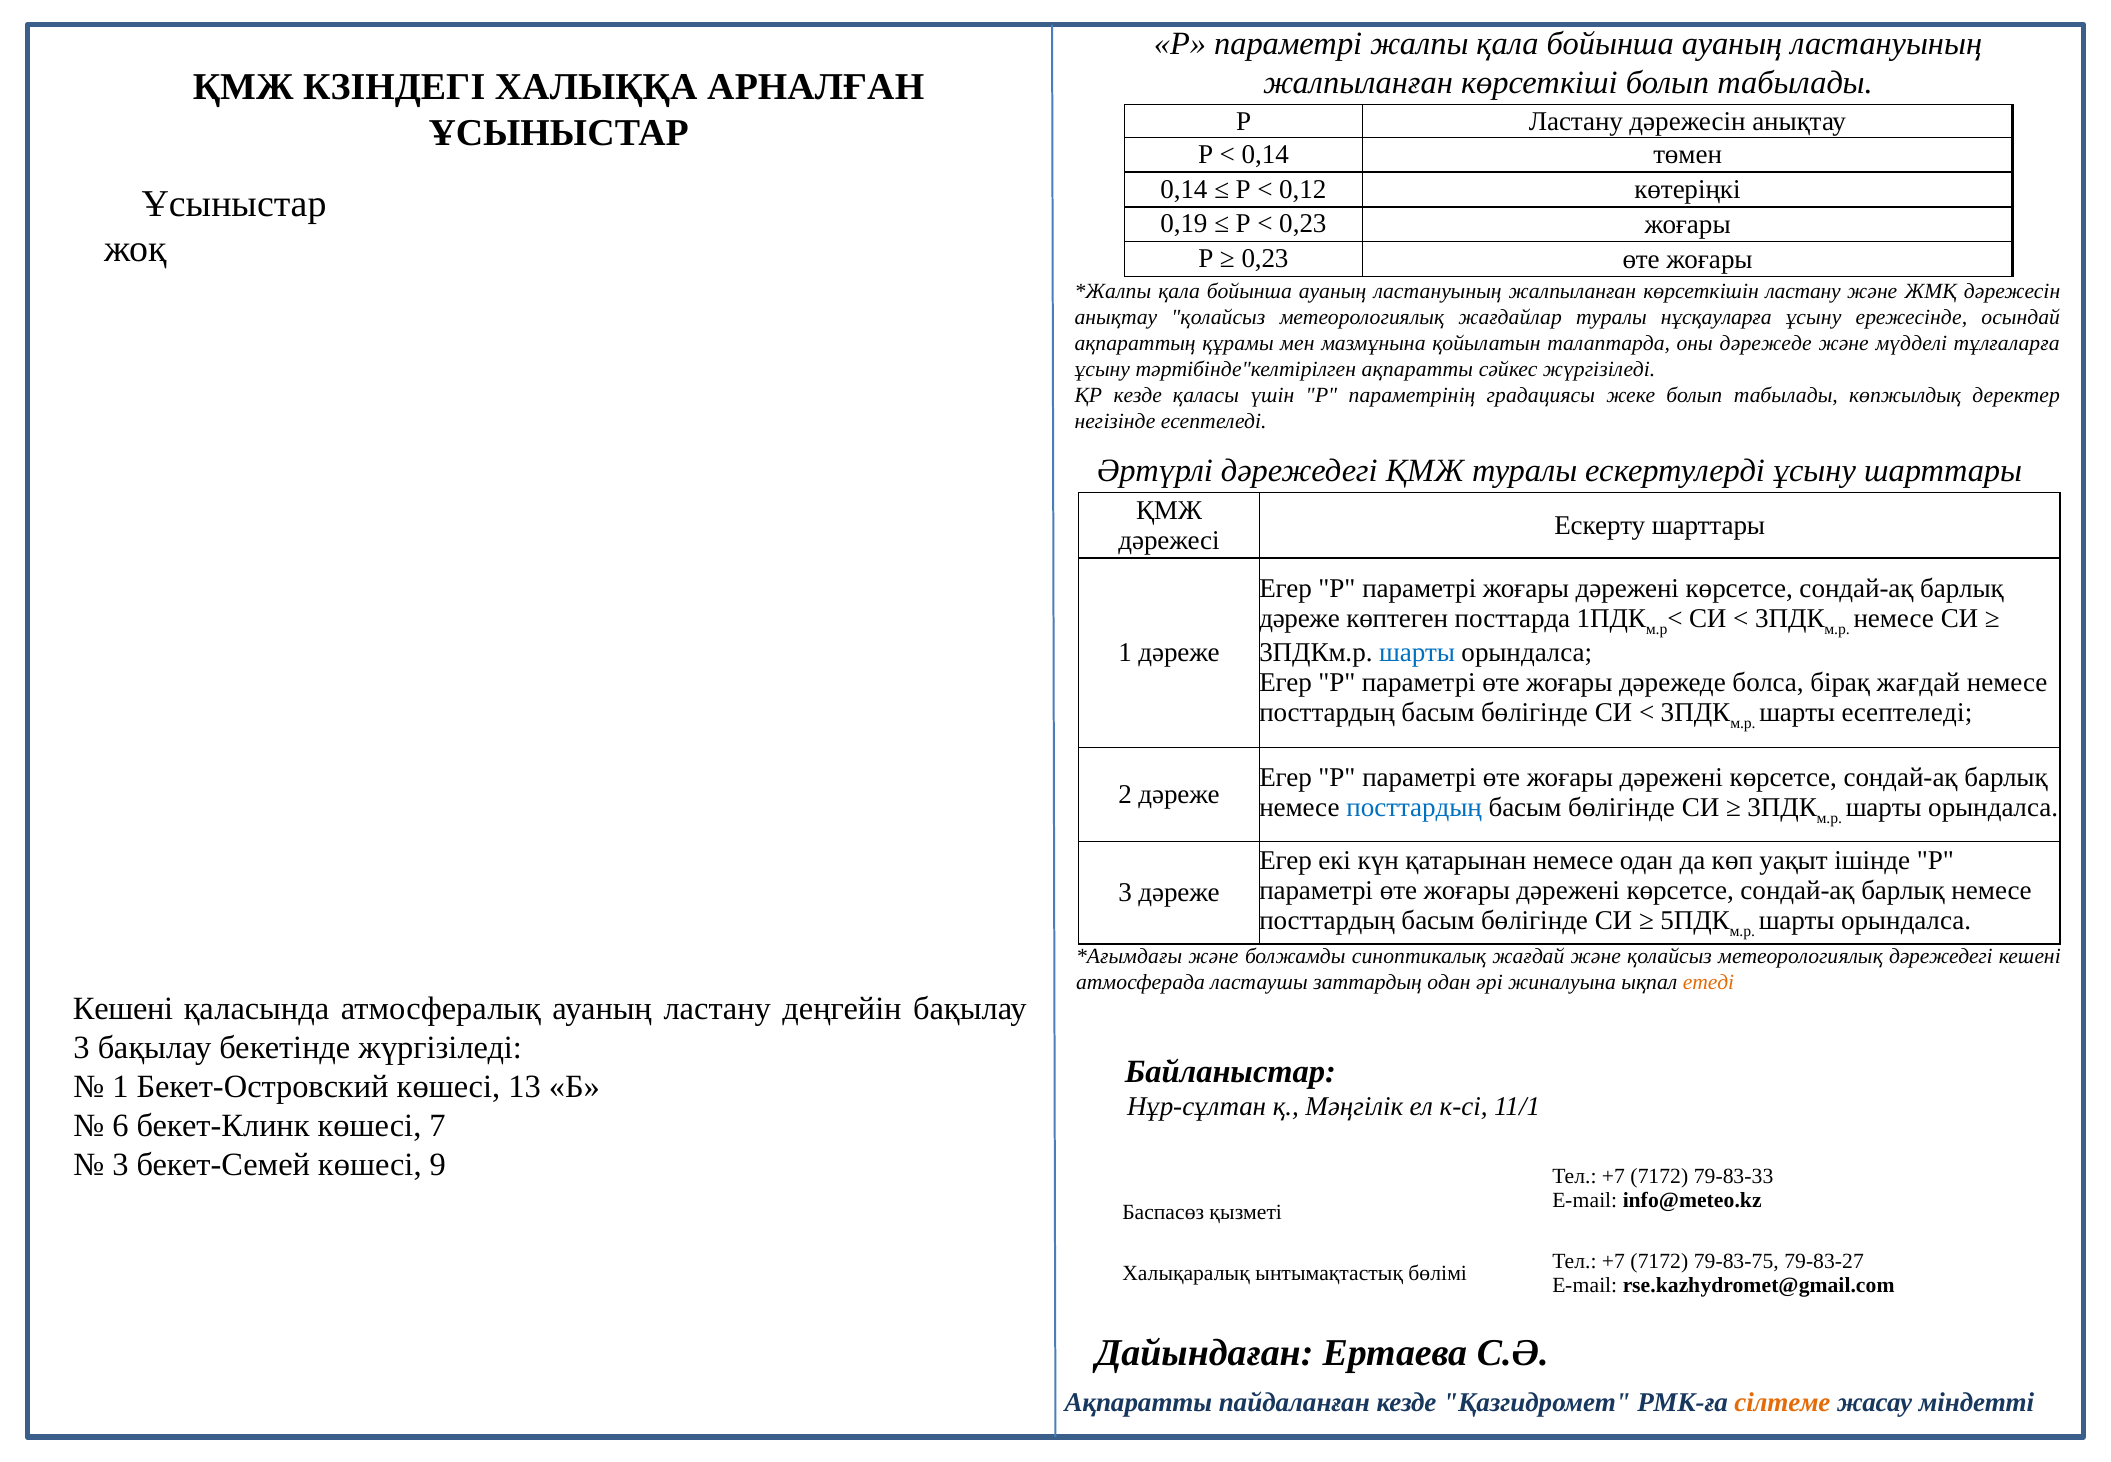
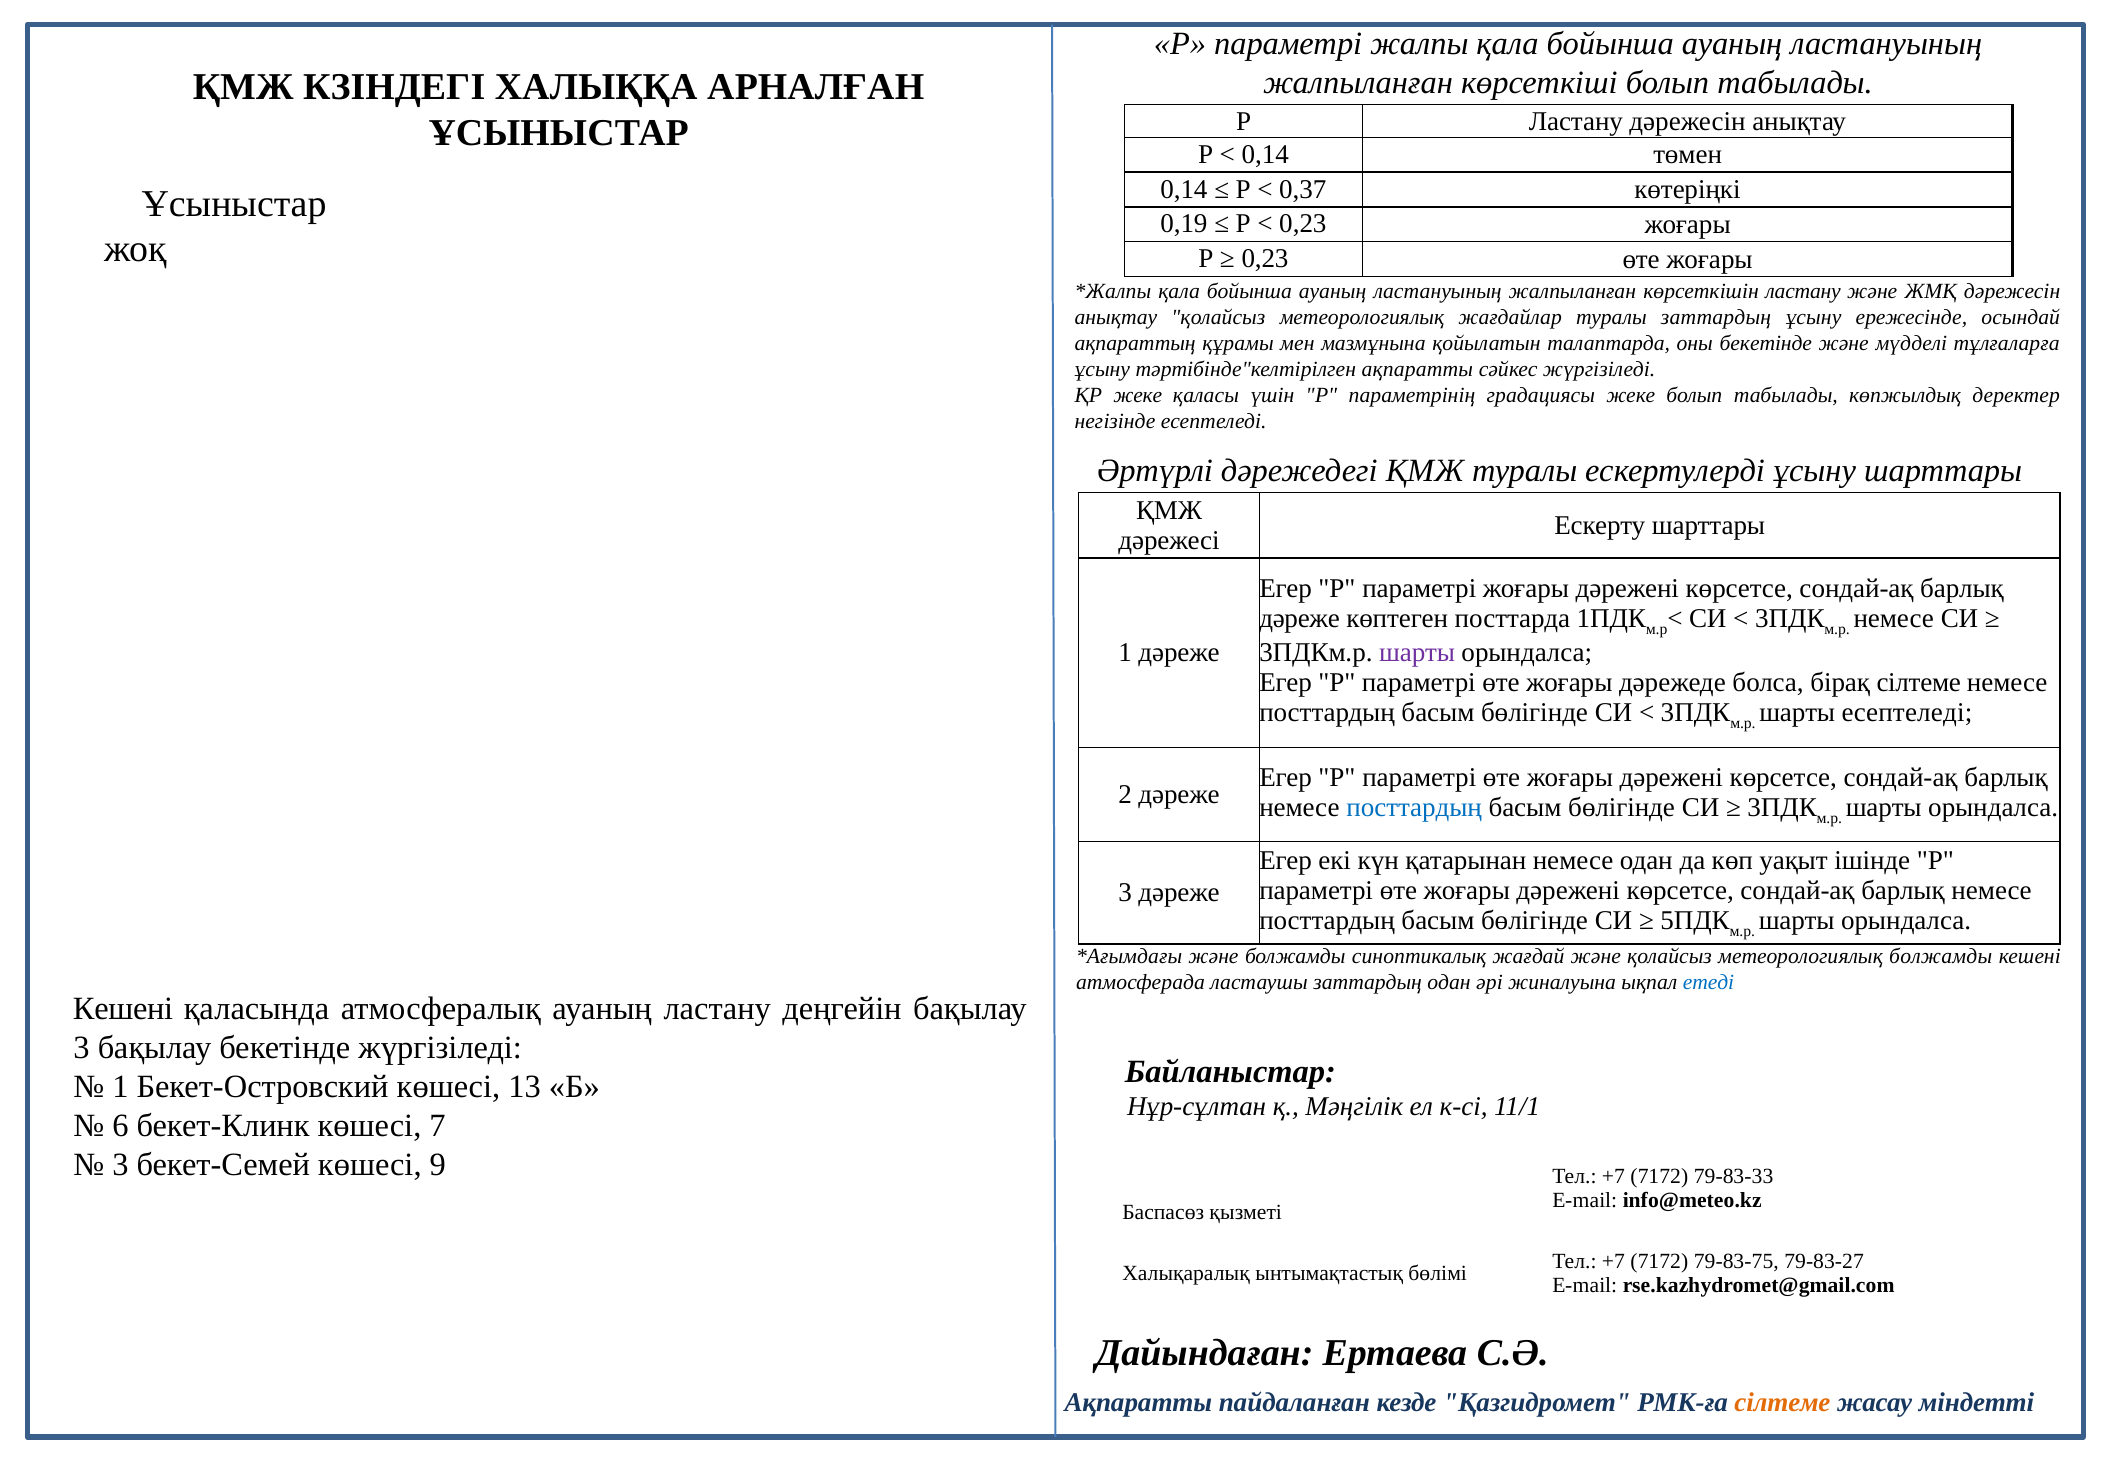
0,12: 0,12 -> 0,37
туралы нұсқауларға: нұсқауларға -> заттардың
оны дәрежеде: дәрежеде -> бекетінде
ҚР кезде: кезде -> жеке
шарты at (1417, 652) colour: blue -> purple
бірақ жағдай: жағдай -> сілтеме
метеорологиялық дәрежедегі: дәрежедегі -> болжамды
етеді colour: orange -> blue
